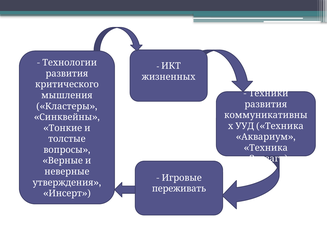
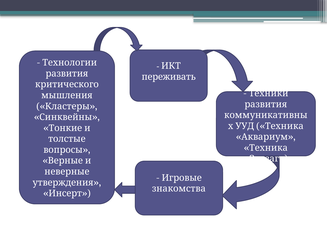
жизненных: жизненных -> переживать
переживать: переживать -> знакомства
